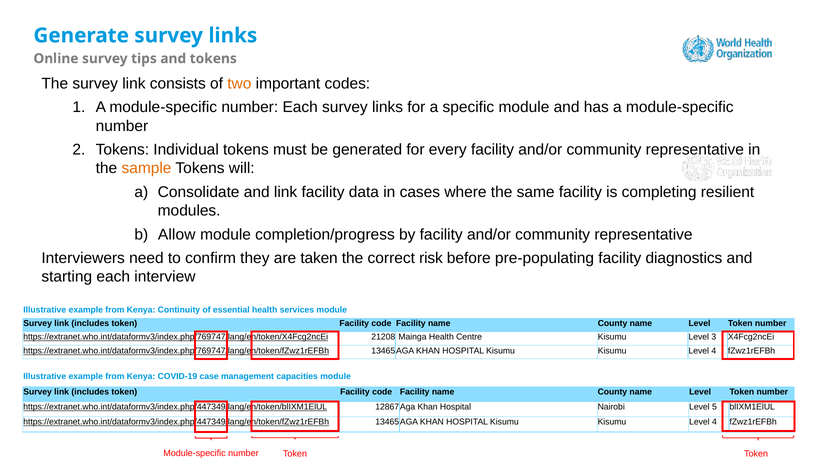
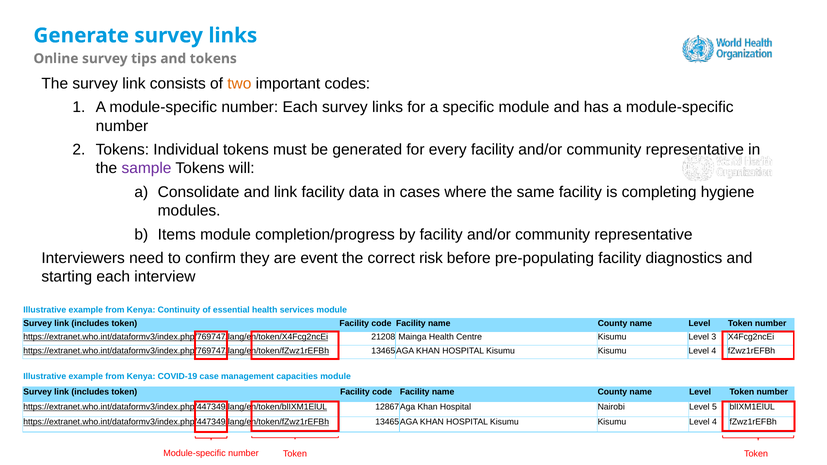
sample colour: orange -> purple
resilient: resilient -> hygiene
Allow: Allow -> Items
taken: taken -> event
